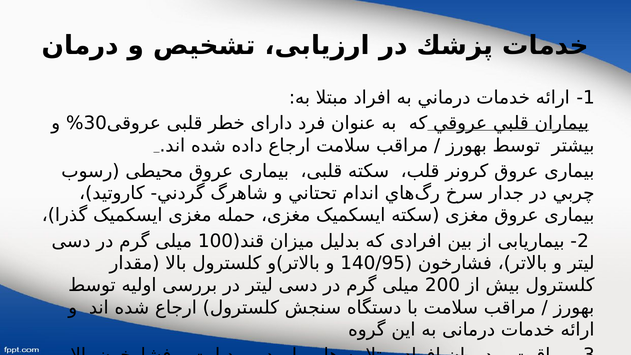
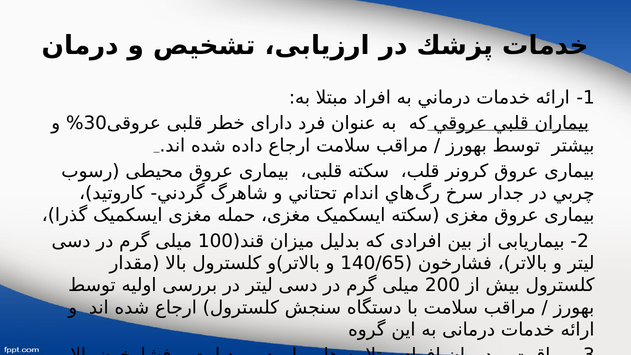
140/95: 140/95 -> 140/65
